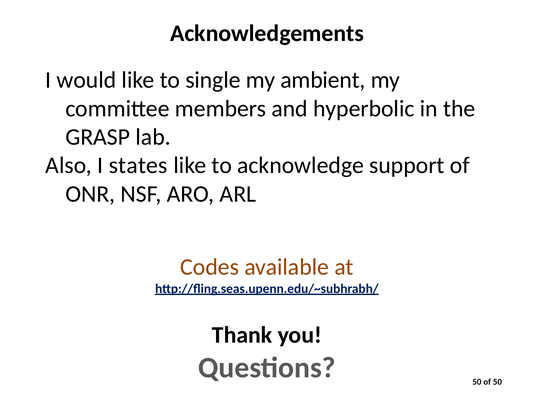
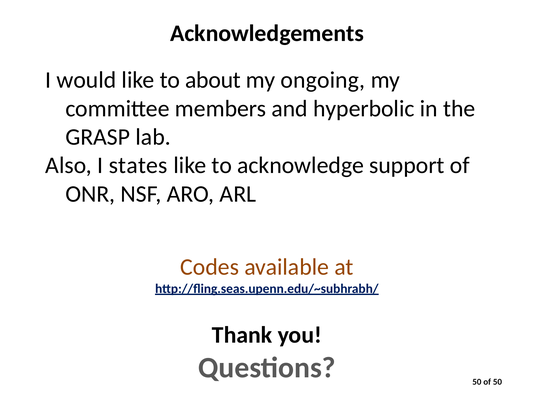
single: single -> about
ambient: ambient -> ongoing
